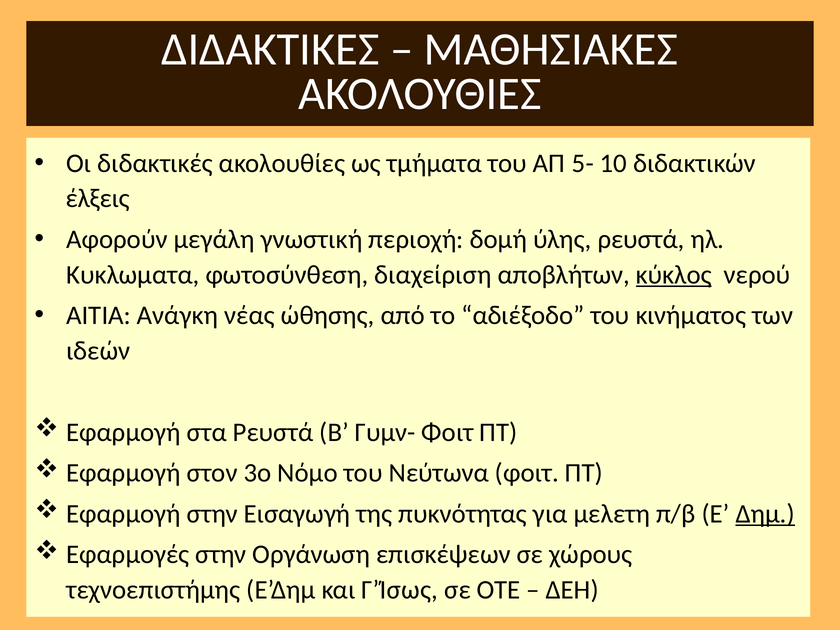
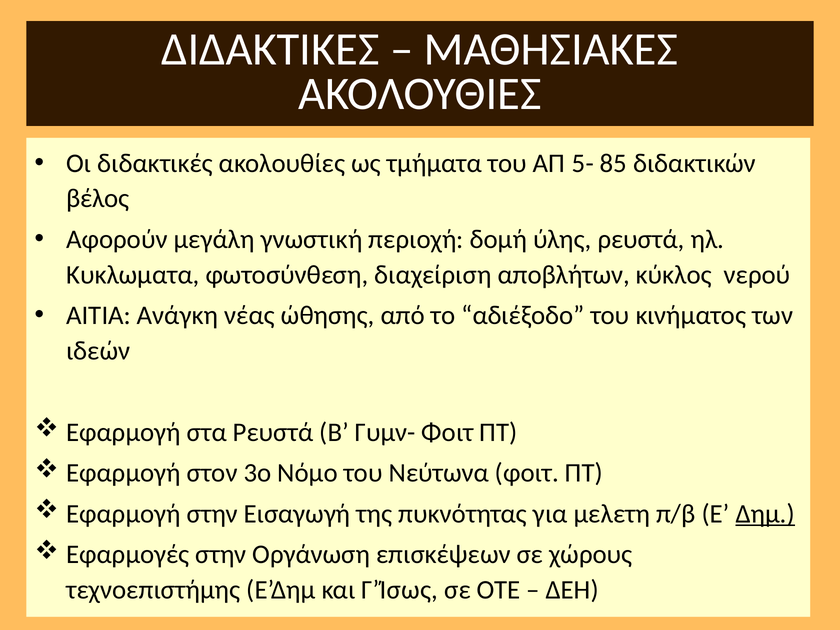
10: 10 -> 85
έλξεις: έλξεις -> βέλος
κύκλος underline: present -> none
